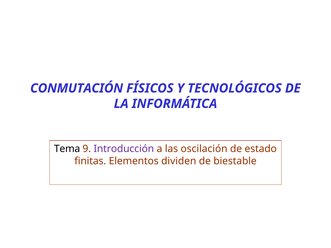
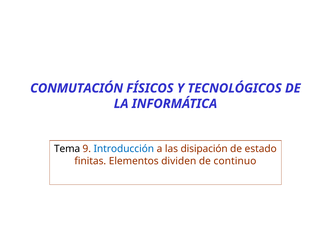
Introducción colour: purple -> blue
oscilación: oscilación -> disipación
biestable: biestable -> continuo
